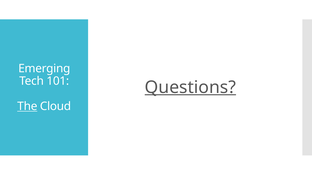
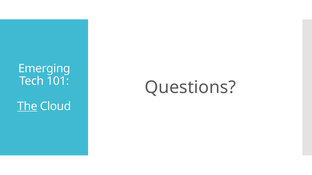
Questions underline: present -> none
